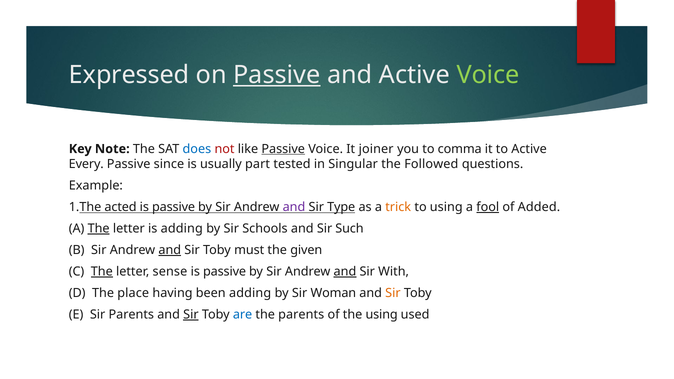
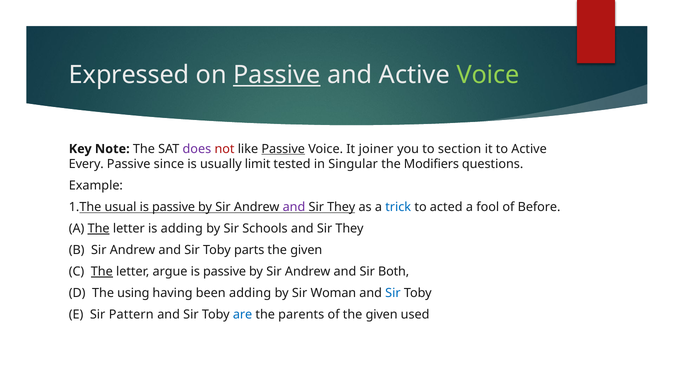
does colour: blue -> purple
comma: comma -> section
part: part -> limit
Followed: Followed -> Modifiers
acted: acted -> usual
Type at (341, 207): Type -> They
trick colour: orange -> blue
to using: using -> acted
fool underline: present -> none
Added: Added -> Before
Such at (349, 229): Such -> They
and at (170, 250) underline: present -> none
must: must -> parts
sense: sense -> argue
and at (345, 272) underline: present -> none
With: With -> Both
place: place -> using
Sir at (393, 293) colour: orange -> blue
Sir Parents: Parents -> Pattern
Sir at (191, 315) underline: present -> none
of the using: using -> given
